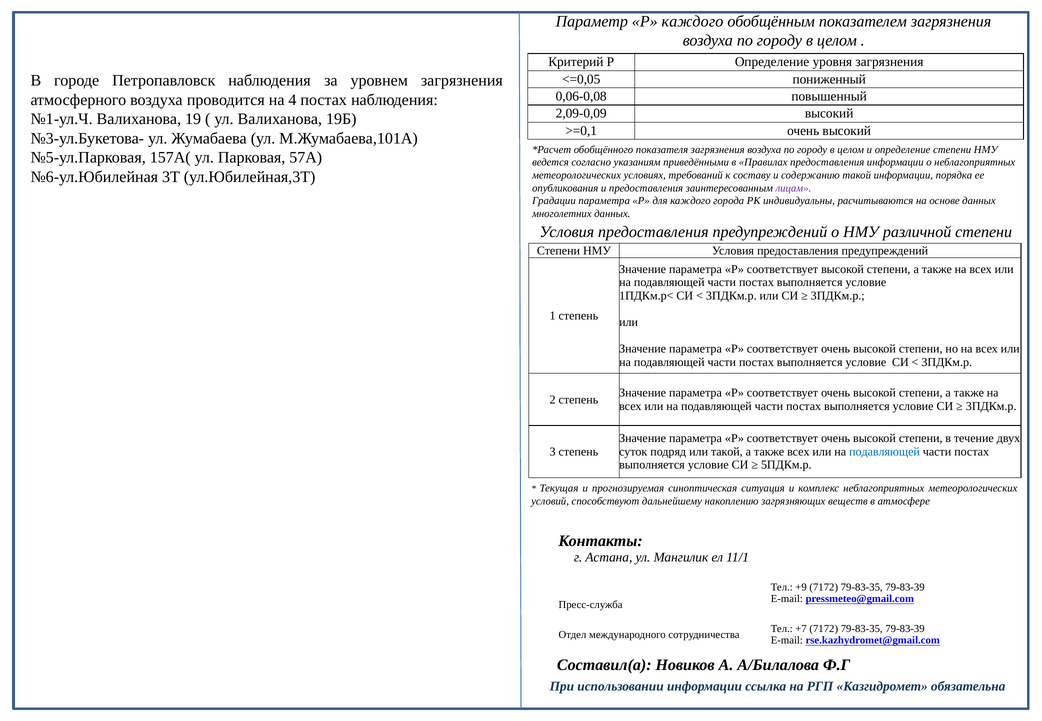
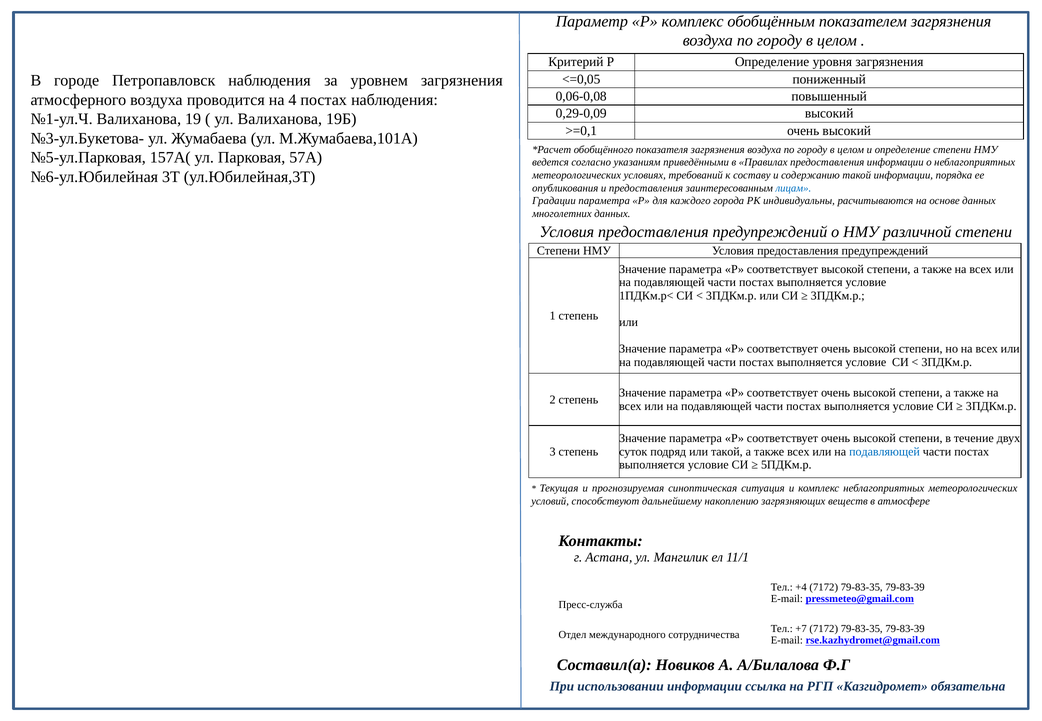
Р каждого: каждого -> комплекс
2,09-0,09: 2,09-0,09 -> 0,29-0,09
лицам colour: purple -> blue
+9: +9 -> +4
